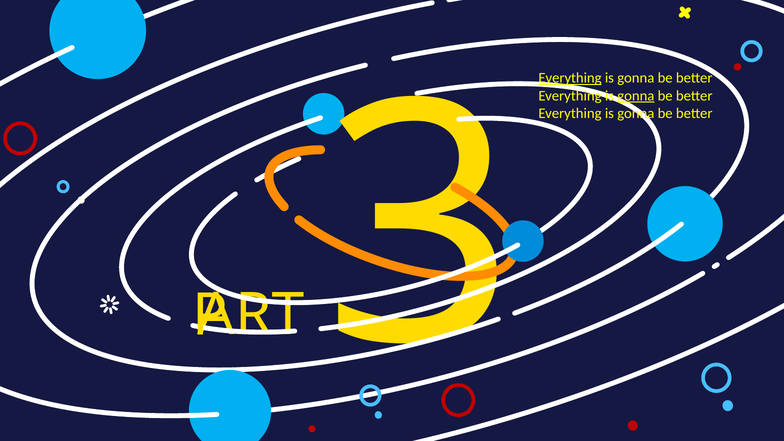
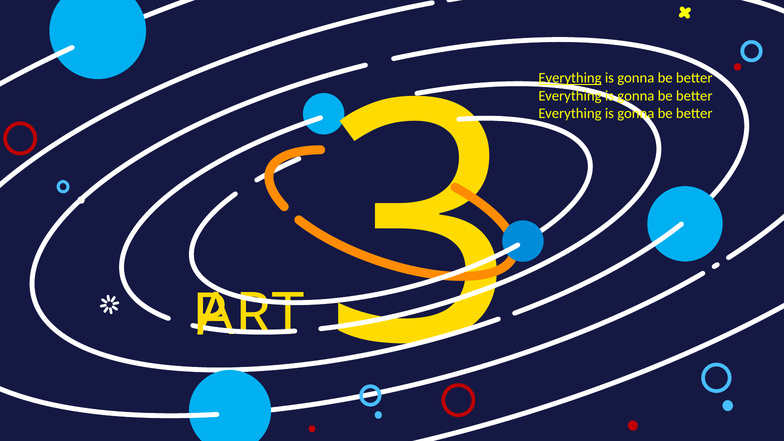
gonna at (636, 96) underline: present -> none
